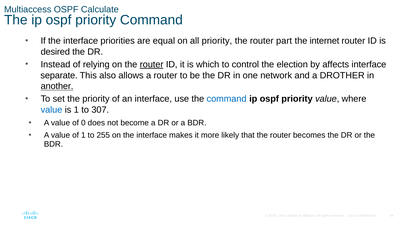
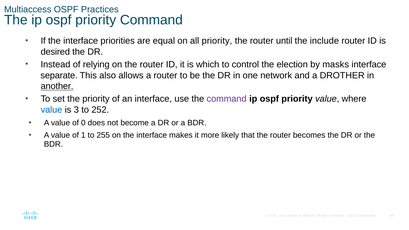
Calculate: Calculate -> Practices
part: part -> until
internet: internet -> include
router at (152, 64) underline: present -> none
affects: affects -> masks
command at (227, 99) colour: blue -> purple
is 1: 1 -> 3
307: 307 -> 252
